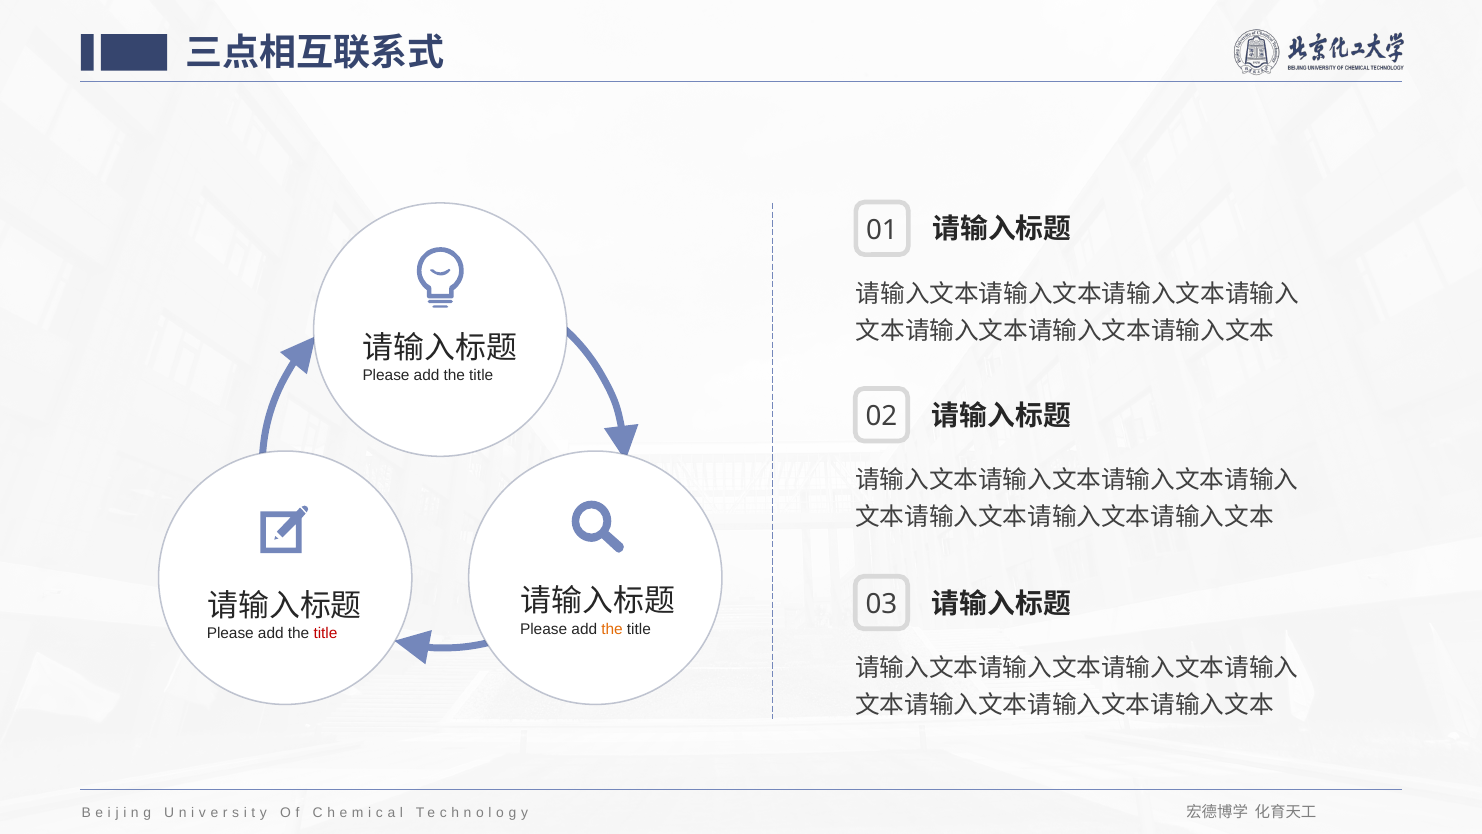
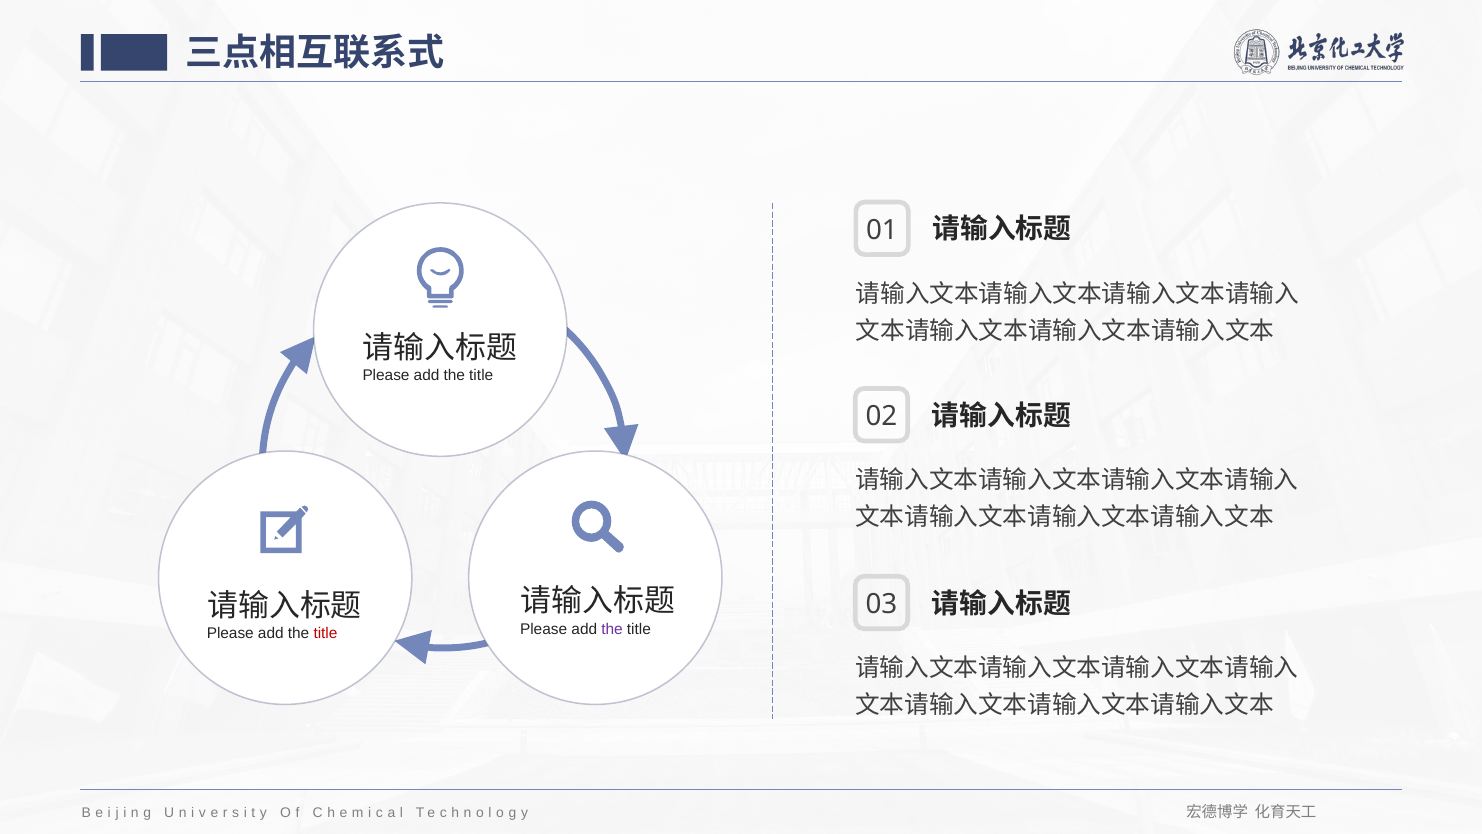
the at (612, 629) colour: orange -> purple
